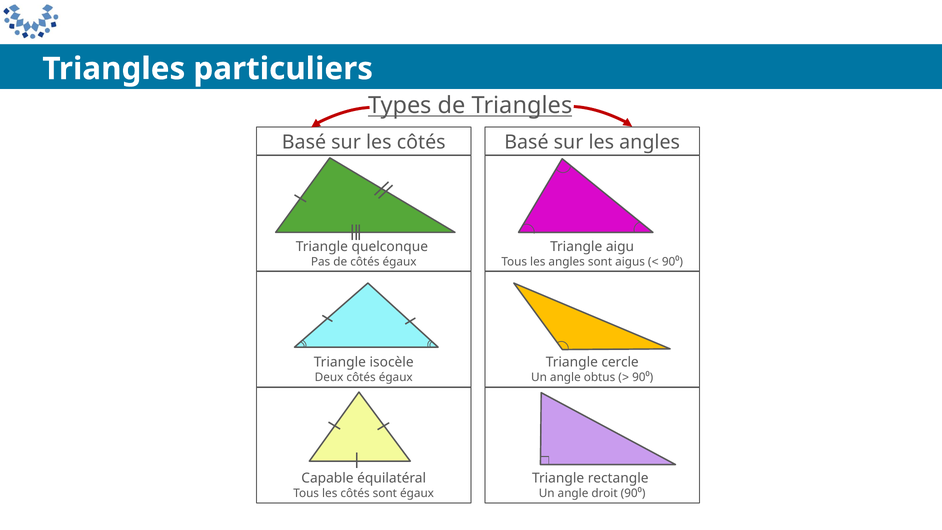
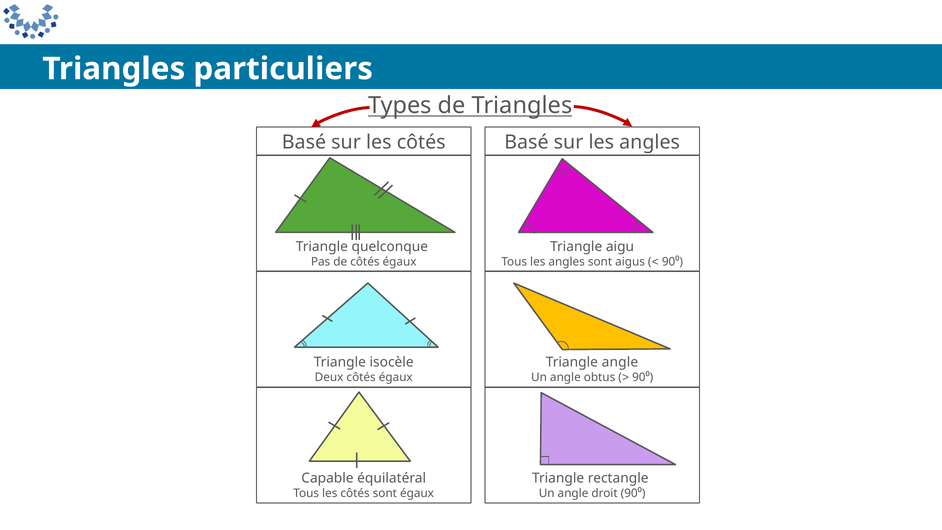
Triangle cercle: cercle -> angle
